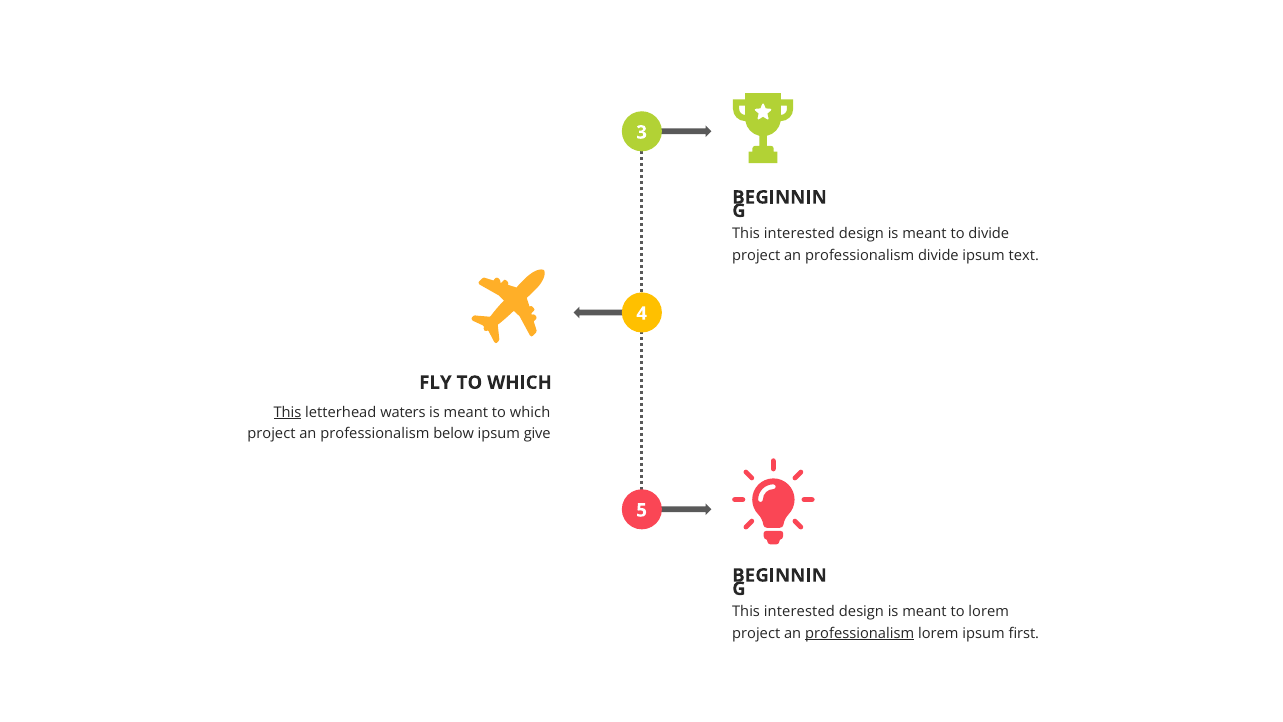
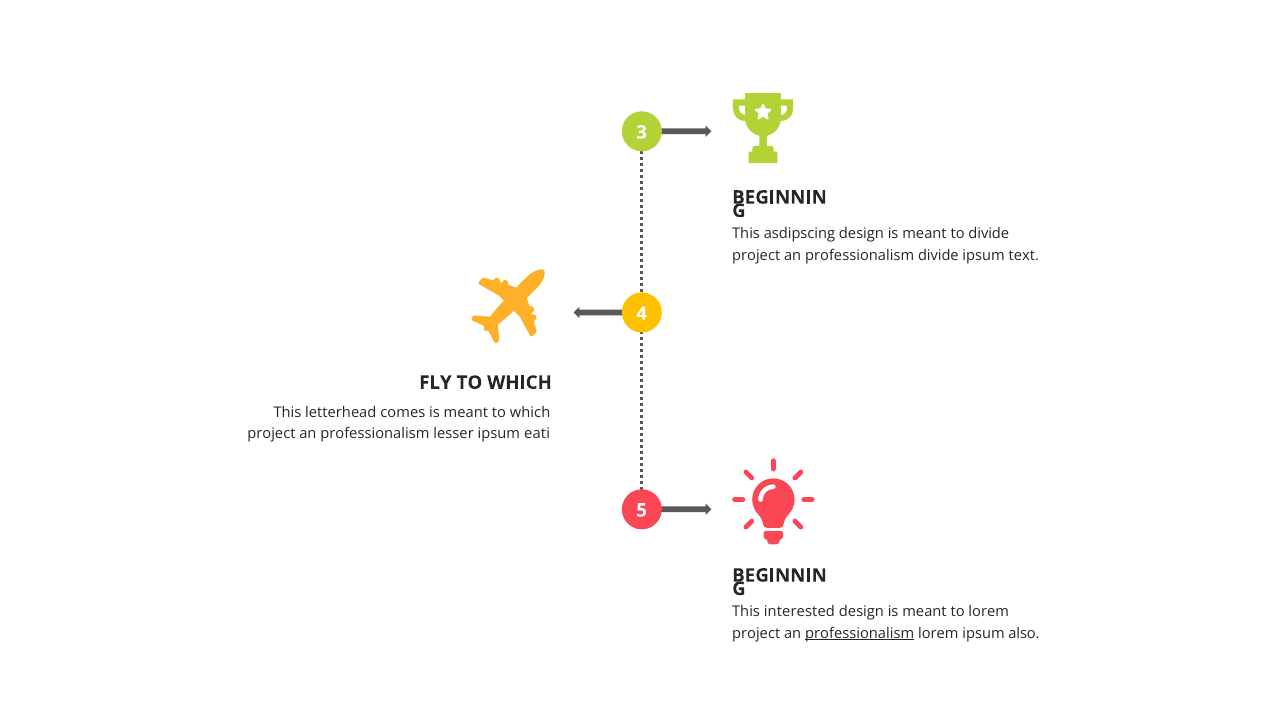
interested at (799, 234): interested -> asdipscing
This at (287, 412) underline: present -> none
waters: waters -> comes
below: below -> lesser
give: give -> eati
first: first -> also
